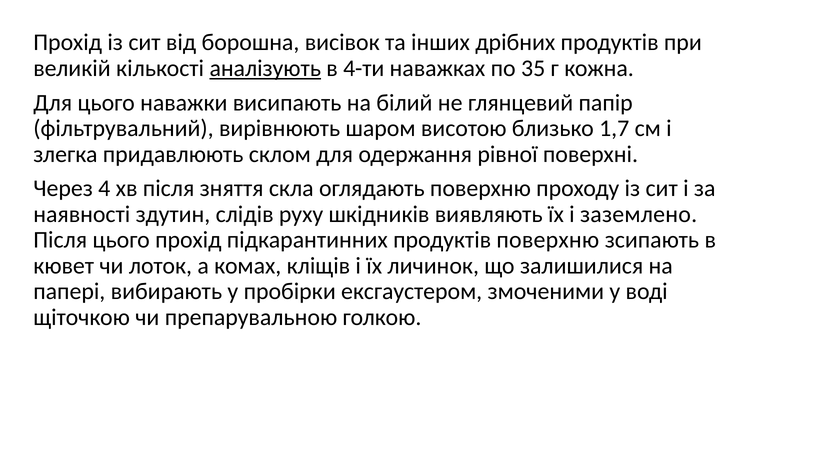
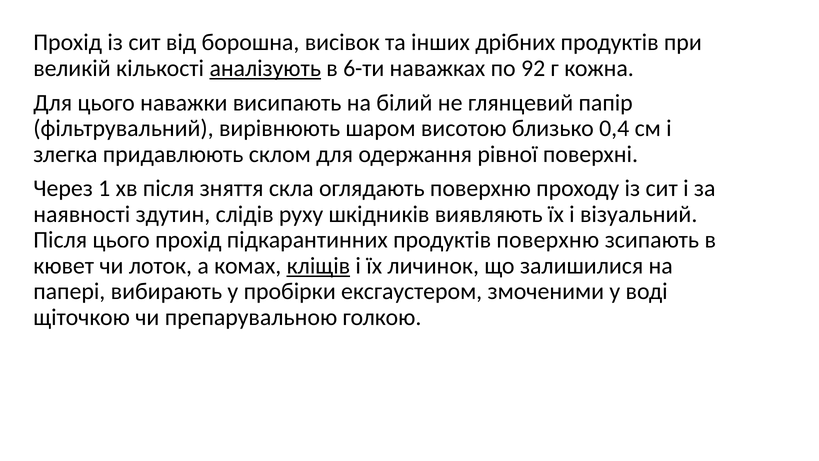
4-ти: 4-ти -> 6-ти
35: 35 -> 92
1,7: 1,7 -> 0,4
4: 4 -> 1
заземлено: заземлено -> візуальний
кліщів underline: none -> present
